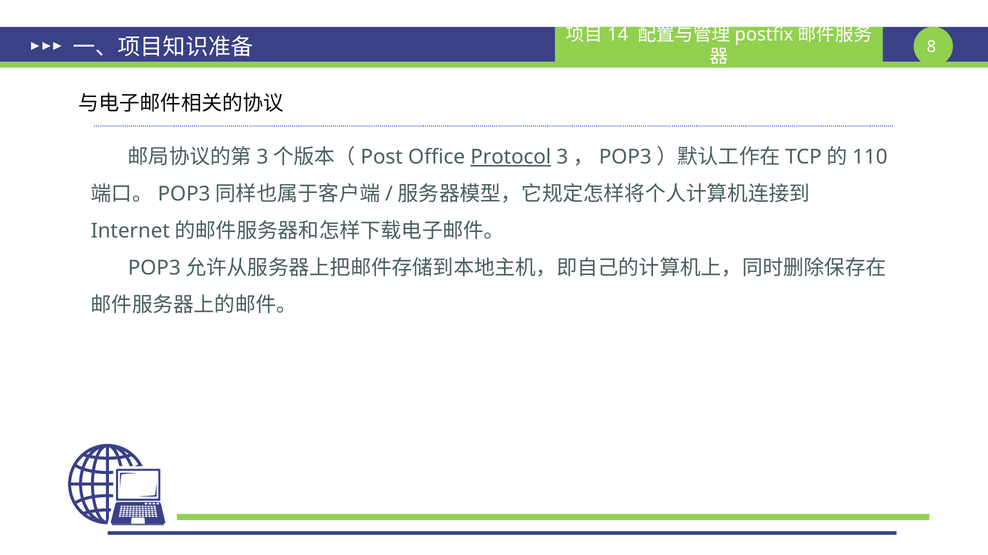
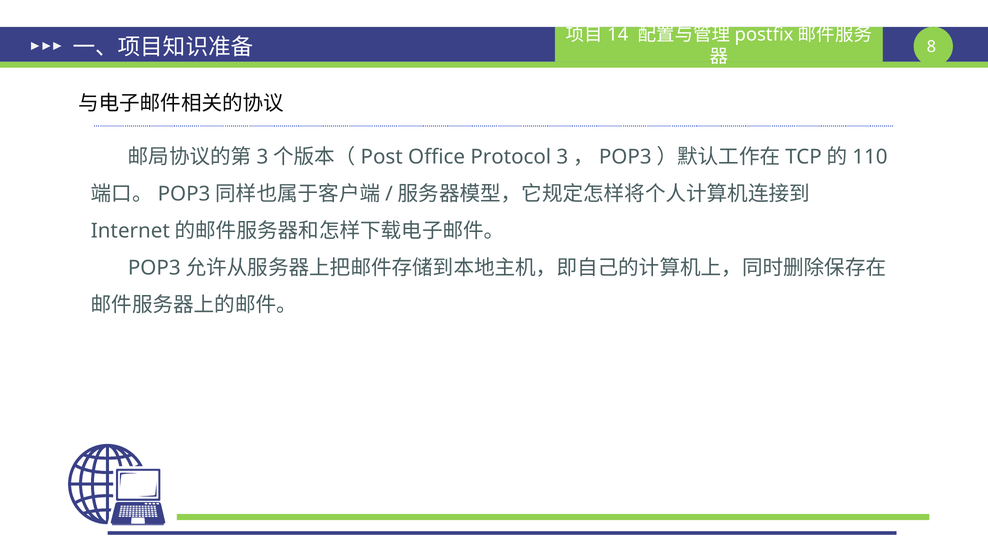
Protocol underline: present -> none
